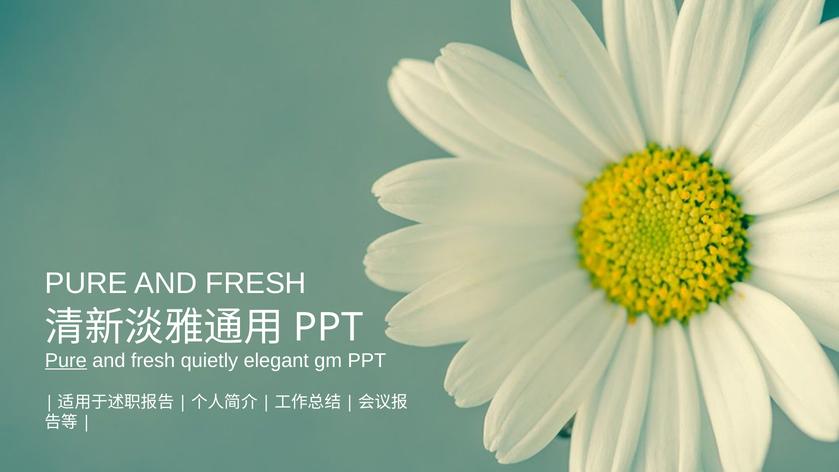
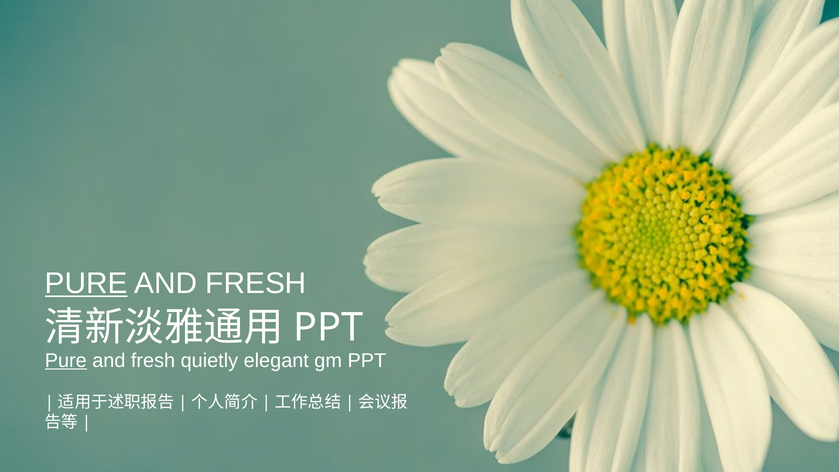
PURE at (86, 283) underline: none -> present
